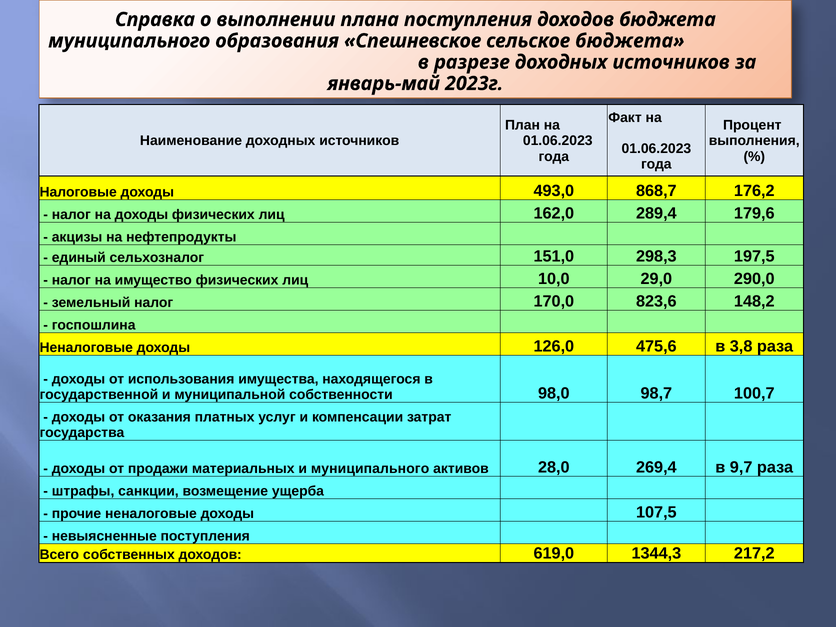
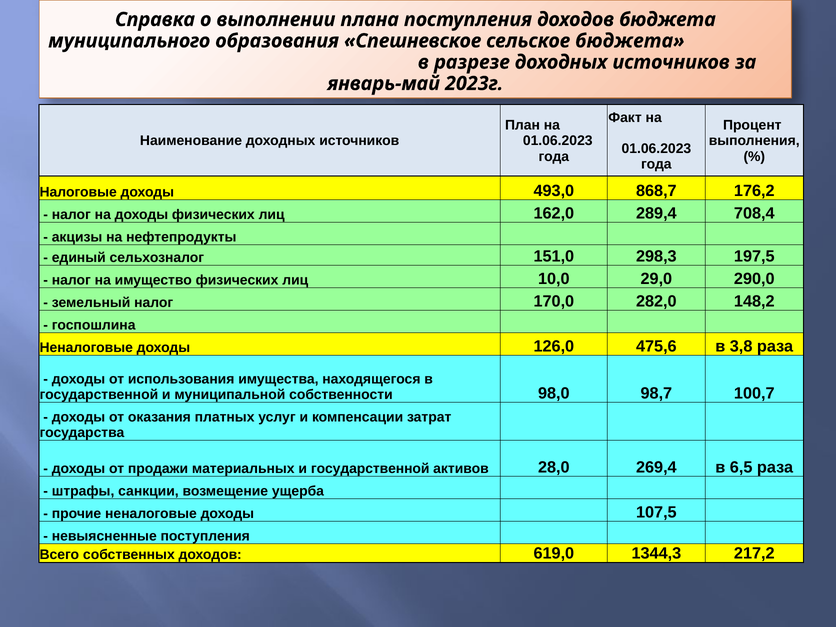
179,6: 179,6 -> 708,4
823,6: 823,6 -> 282,0
и муниципального: муниципального -> государственной
9,7: 9,7 -> 6,5
